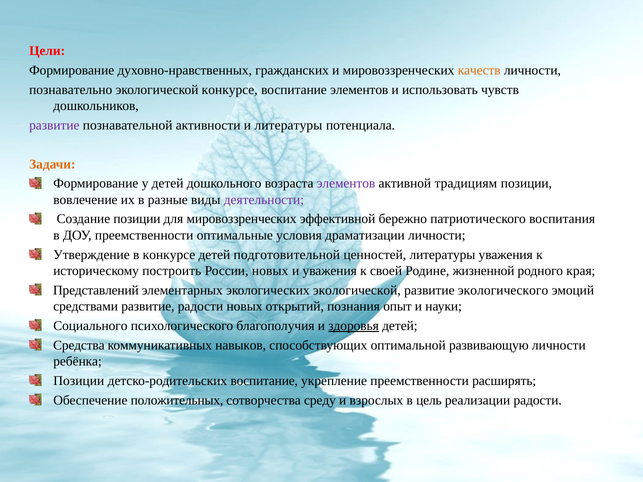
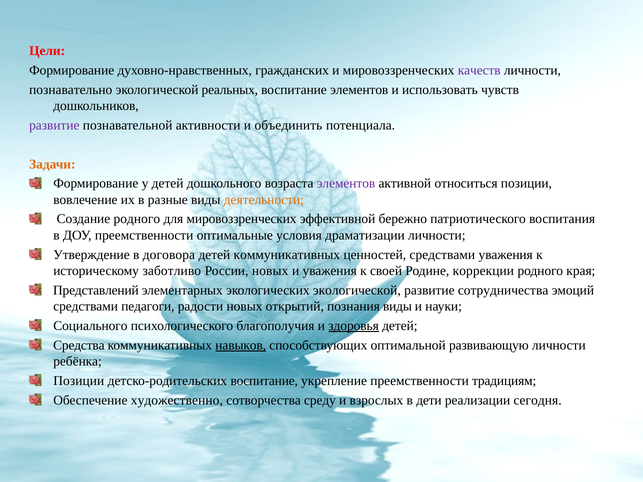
качеств colour: orange -> purple
экологической конкурсе: конкурсе -> реальных
и литературы: литературы -> объединить
традициям: традициям -> относиться
деятельности colour: purple -> orange
Создание позиции: позиции -> родного
в конкурсе: конкурсе -> договора
детей подготовительной: подготовительной -> коммуникативных
ценностей литературы: литературы -> средствами
построить: построить -> заботливо
жизненной: жизненной -> коррекции
экологического: экологического -> сотрудничества
средствами развитие: развитие -> педагоги
познания опыт: опыт -> виды
навыков underline: none -> present
расширять: расширять -> традициям
положительных: положительных -> художественно
цель: цель -> дети
реализации радости: радости -> сегодня
